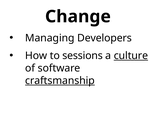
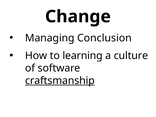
Developers: Developers -> Conclusion
sessions: sessions -> learning
culture underline: present -> none
